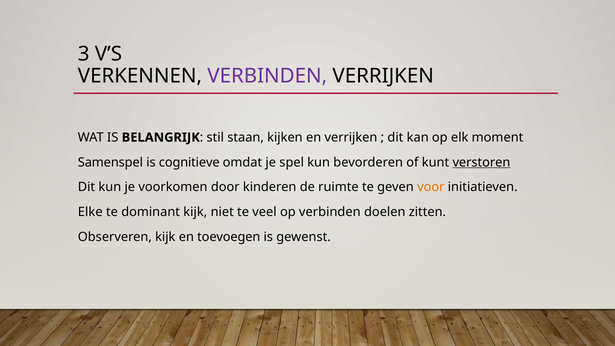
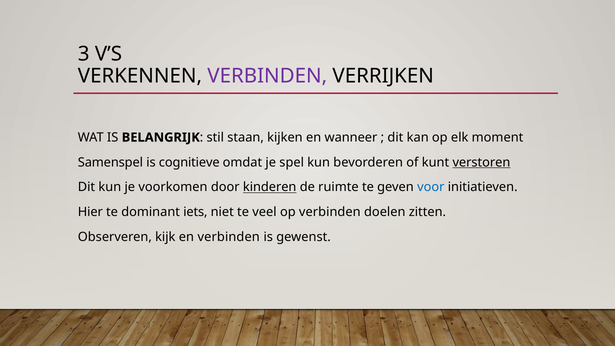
en verrijken: verrijken -> wanneer
kinderen underline: none -> present
voor colour: orange -> blue
Elke: Elke -> Hier
dominant kijk: kijk -> iets
en toevoegen: toevoegen -> verbinden
